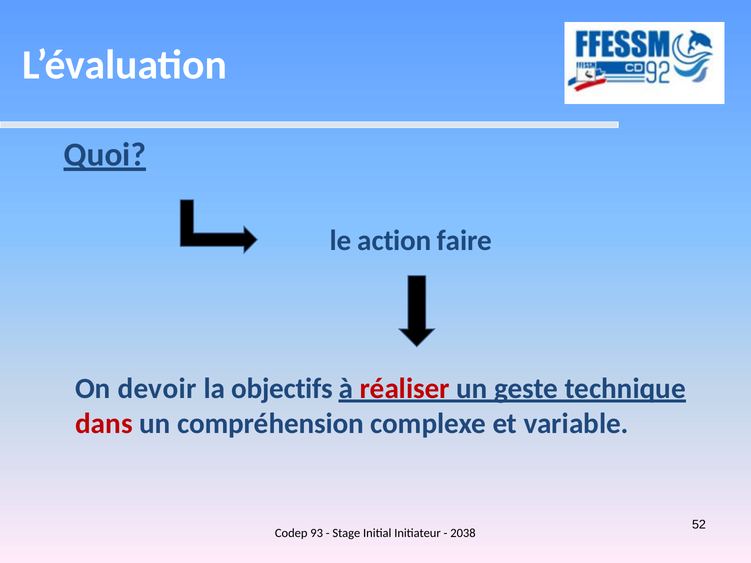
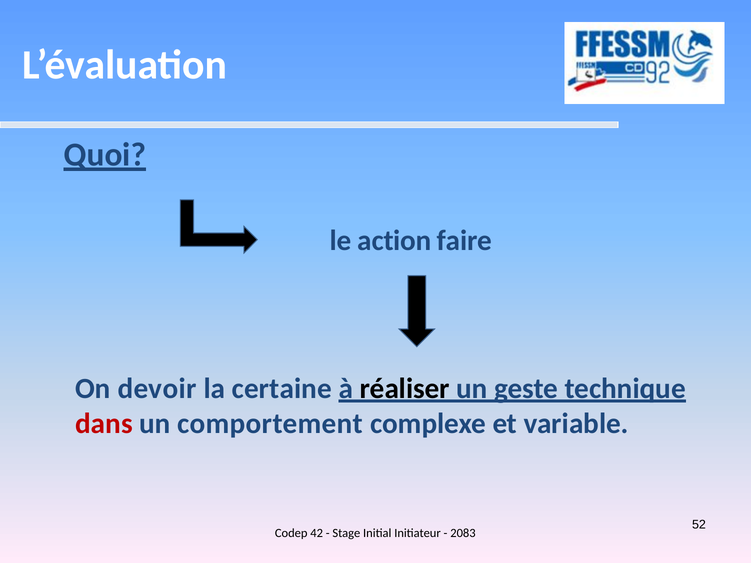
objectifs: objectifs -> certaine
réaliser colour: red -> black
compréhension: compréhension -> comportement
93: 93 -> 42
2038: 2038 -> 2083
